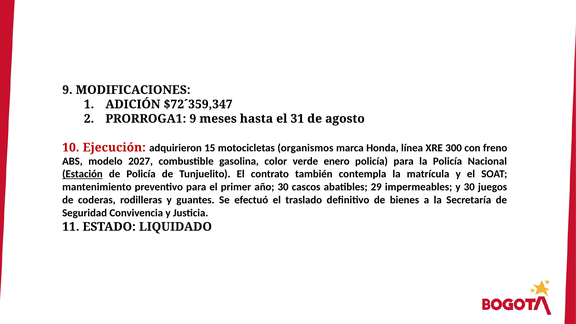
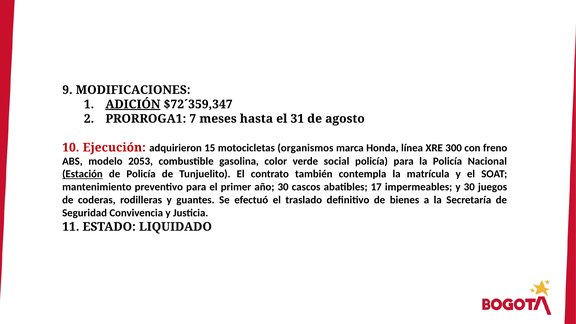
ADICIÓN underline: none -> present
PRORROGA1 9: 9 -> 7
2027: 2027 -> 2053
enero: enero -> social
29: 29 -> 17
